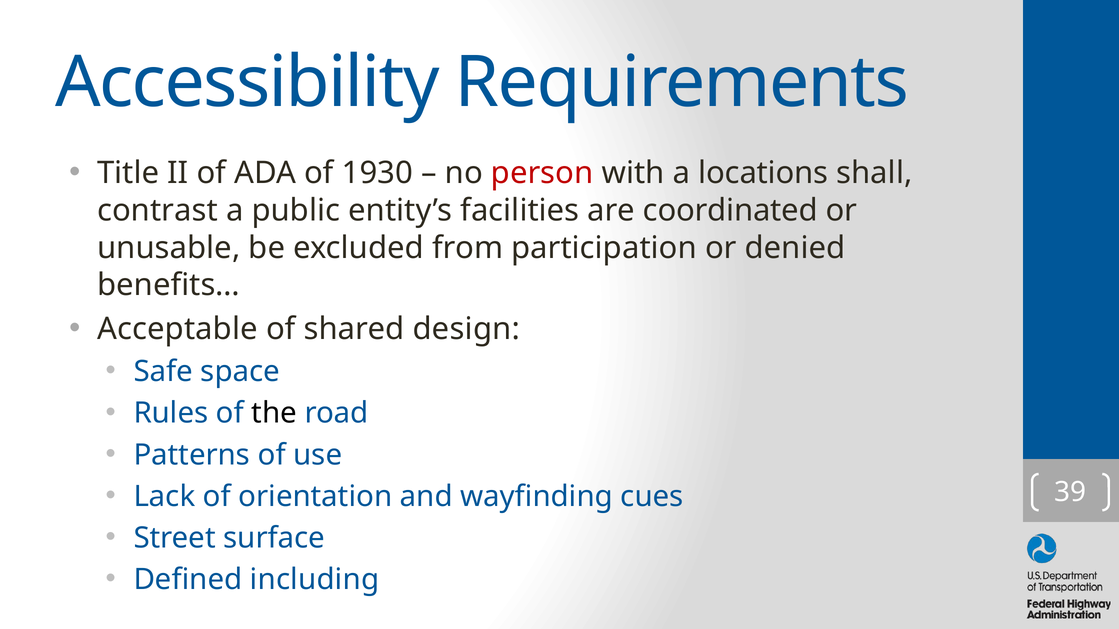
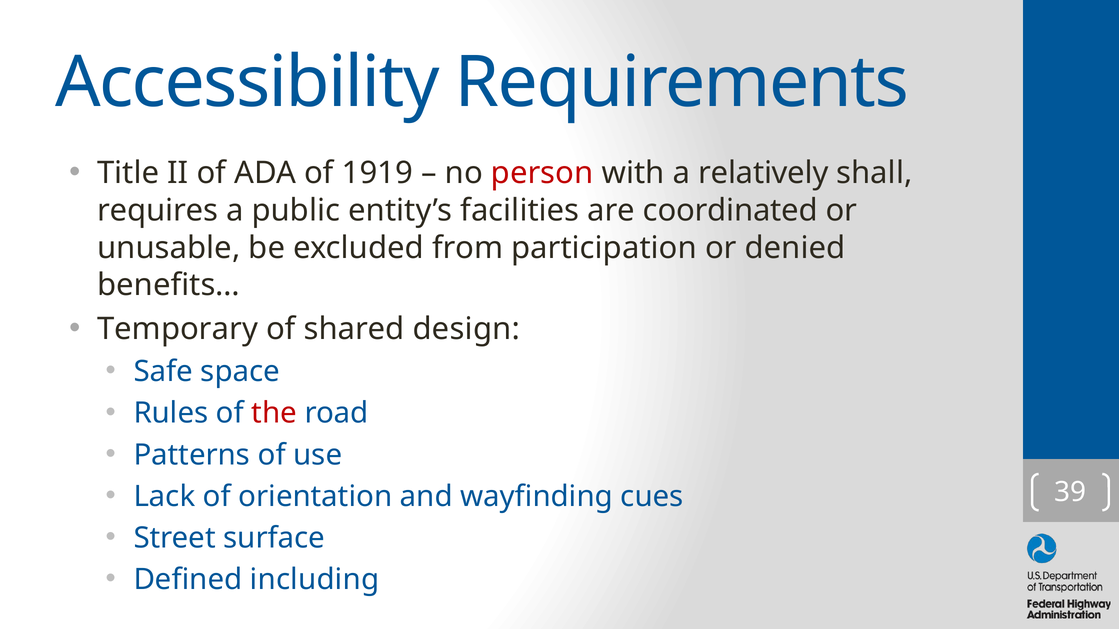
1930: 1930 -> 1919
locations: locations -> relatively
contrast: contrast -> requires
Acceptable: Acceptable -> Temporary
the colour: black -> red
